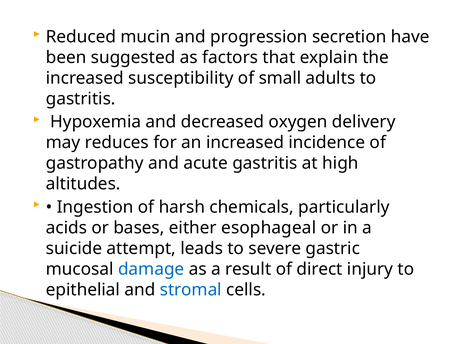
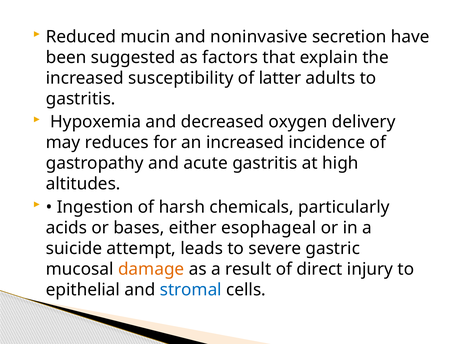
progression: progression -> noninvasive
small: small -> latter
damage colour: blue -> orange
